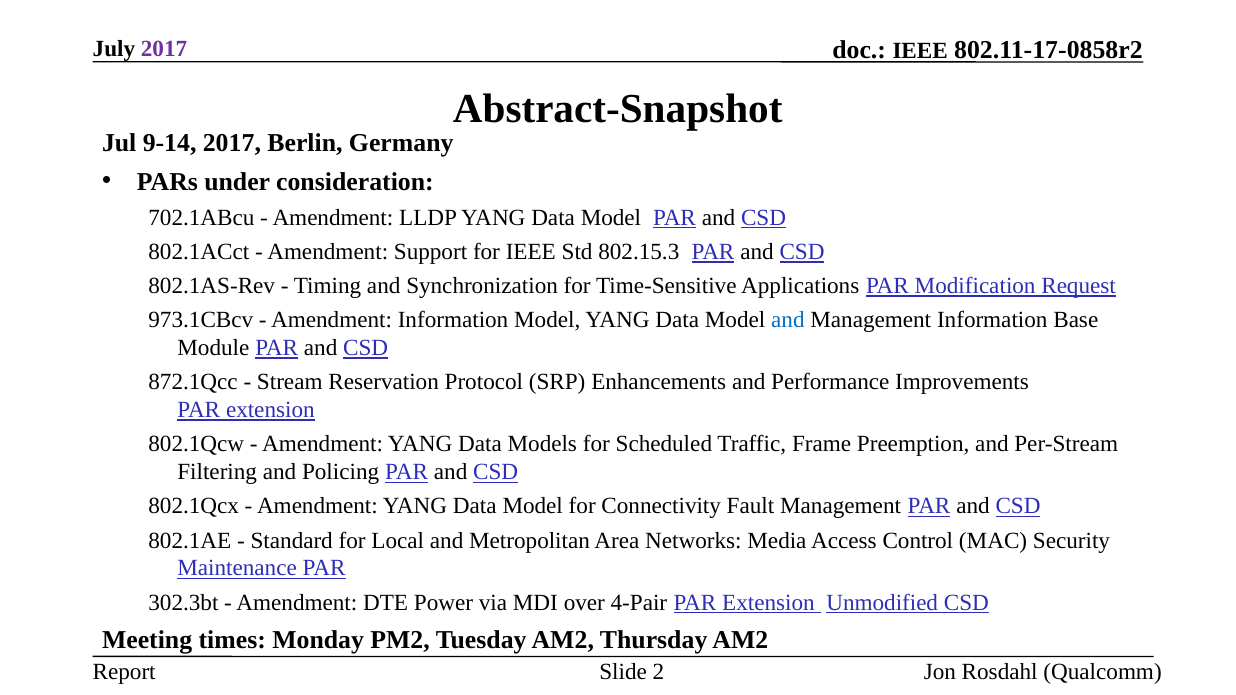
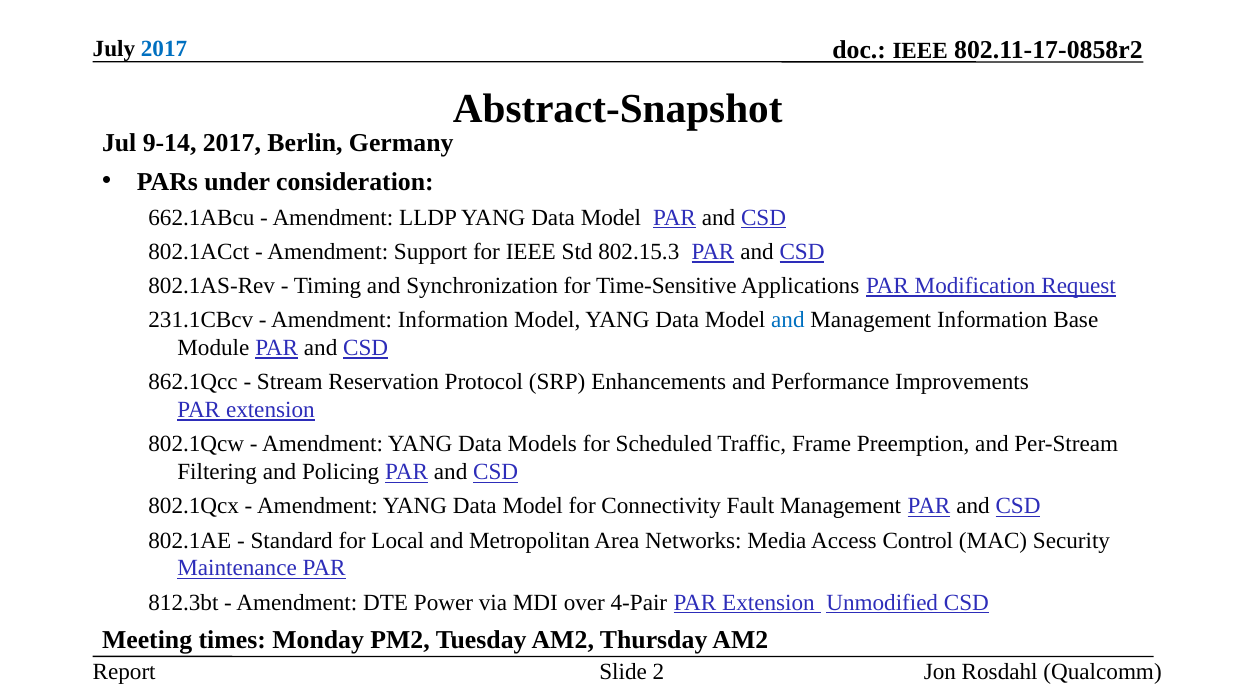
2017 at (164, 49) colour: purple -> blue
702.1ABcu: 702.1ABcu -> 662.1ABcu
973.1CBcv: 973.1CBcv -> 231.1CBcv
872.1Qcc: 872.1Qcc -> 862.1Qcc
302.3bt: 302.3bt -> 812.3bt
